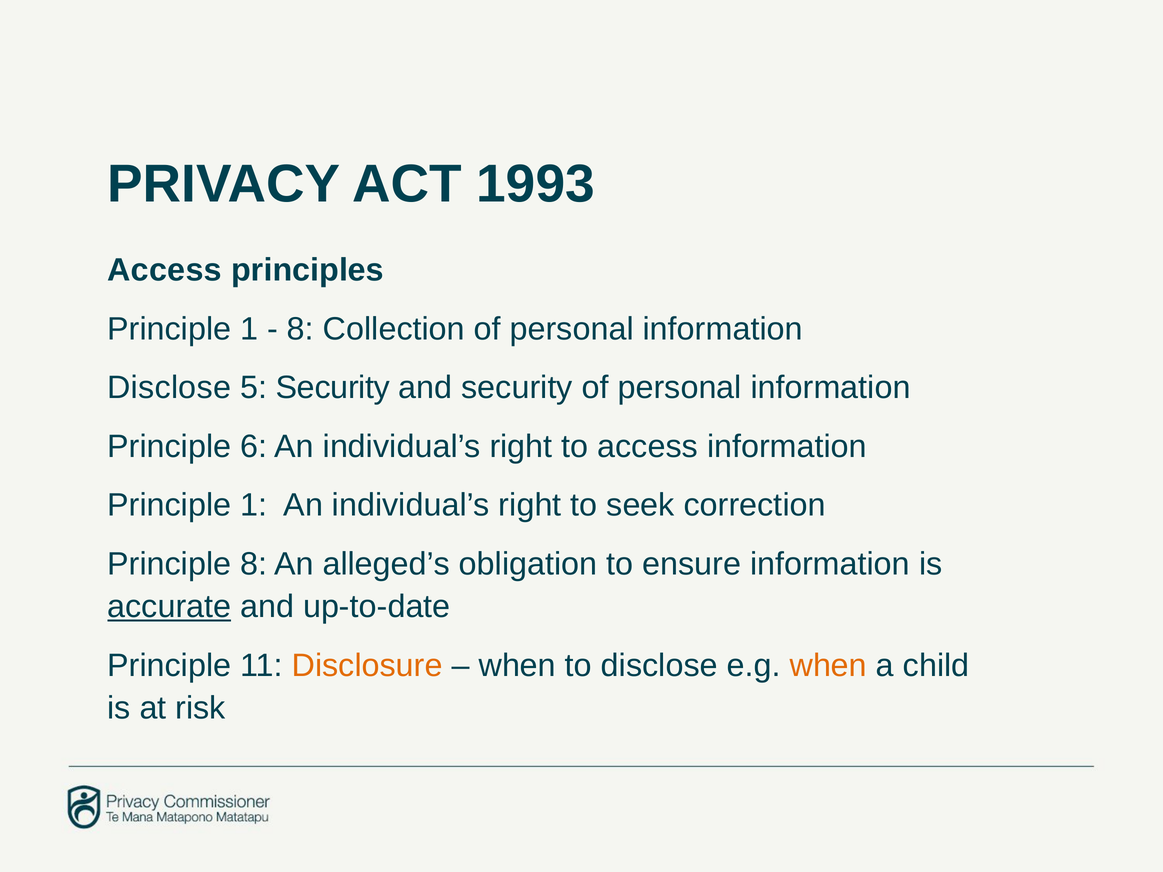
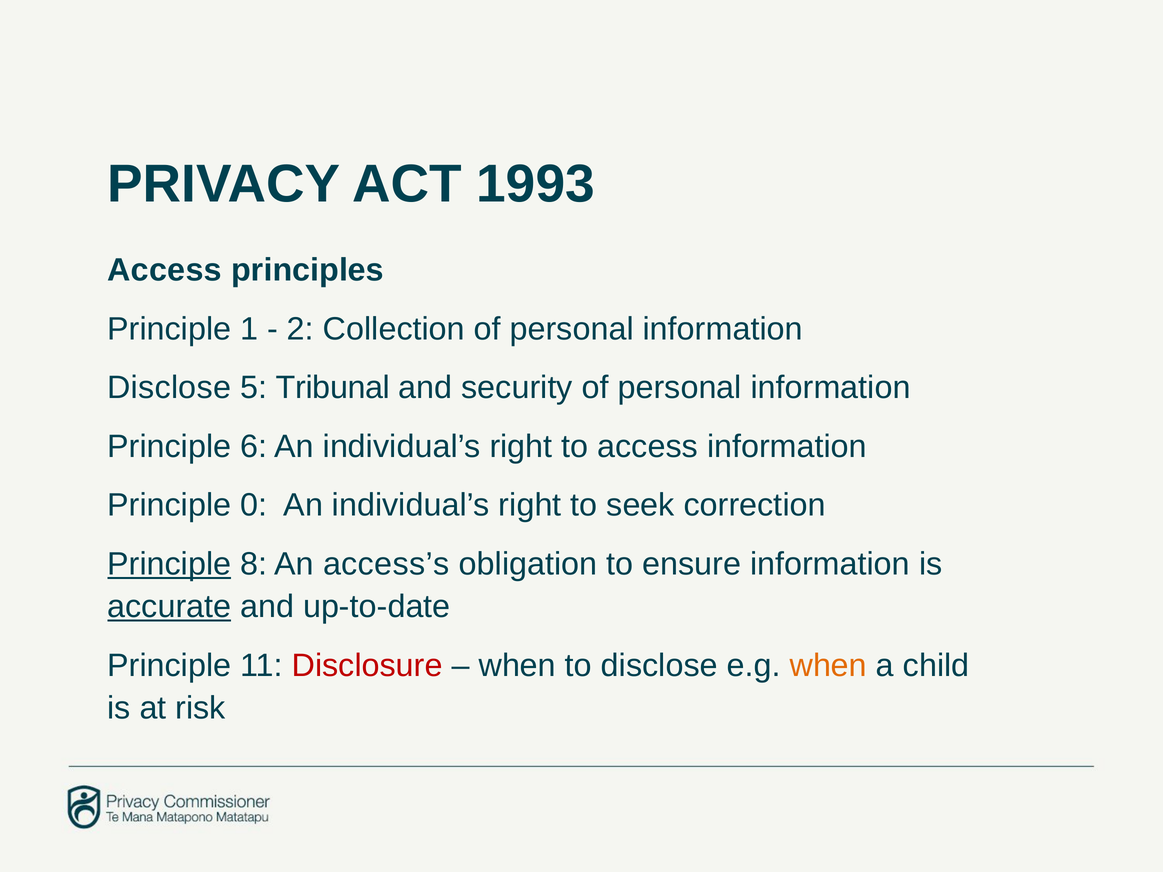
8 at (300, 329): 8 -> 2
5 Security: Security -> Tribunal
1 at (254, 505): 1 -> 0
Principle at (169, 564) underline: none -> present
alleged’s: alleged’s -> access’s
Disclosure colour: orange -> red
